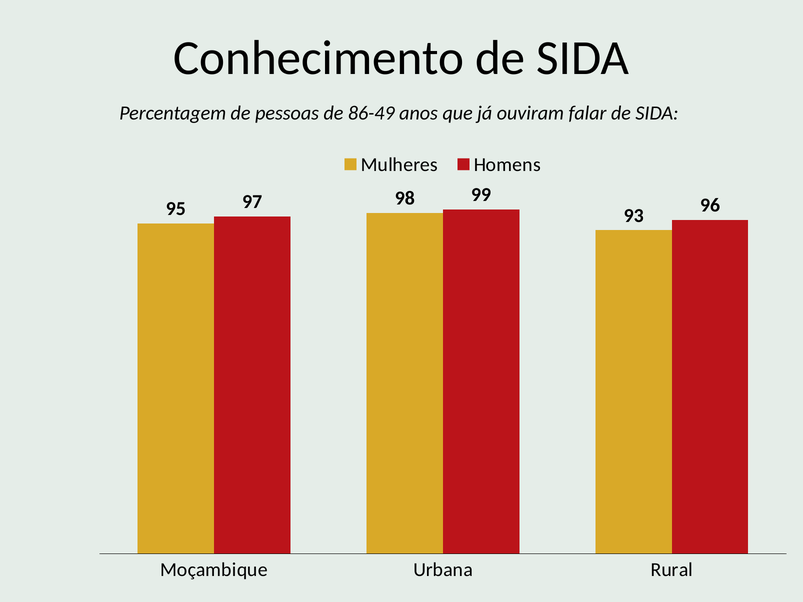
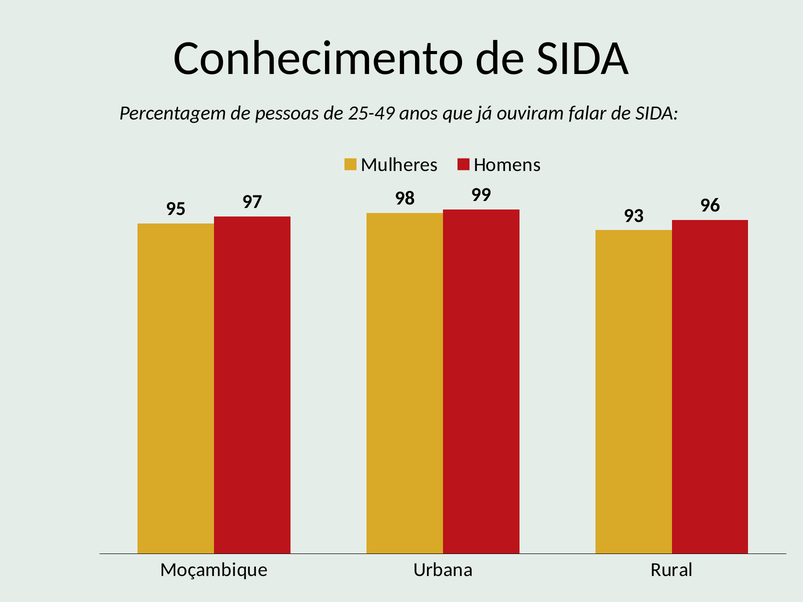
86-49: 86-49 -> 25-49
